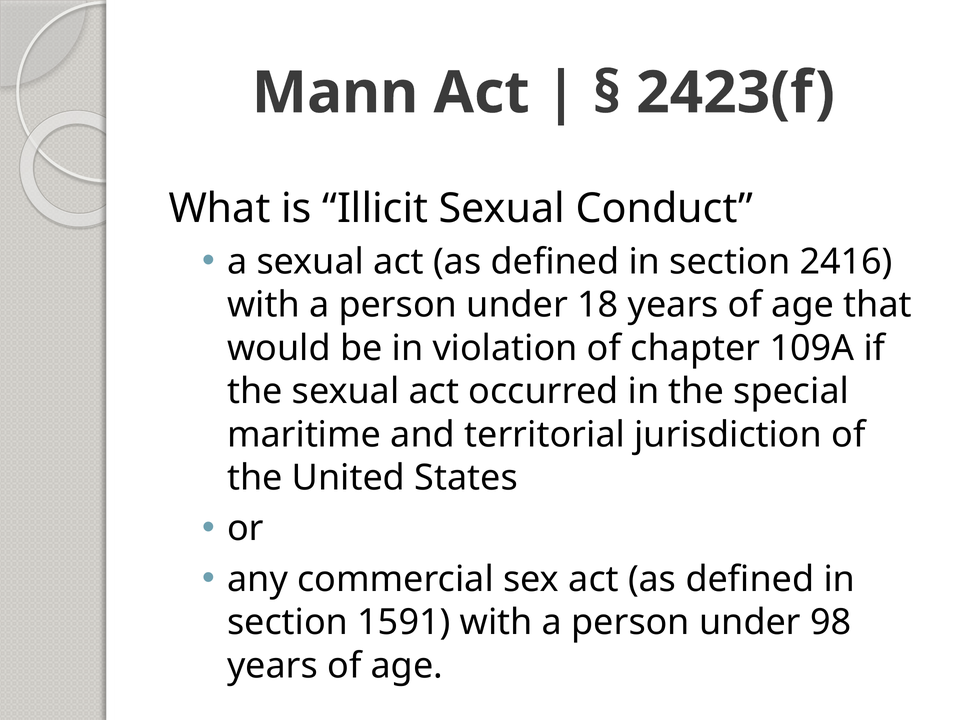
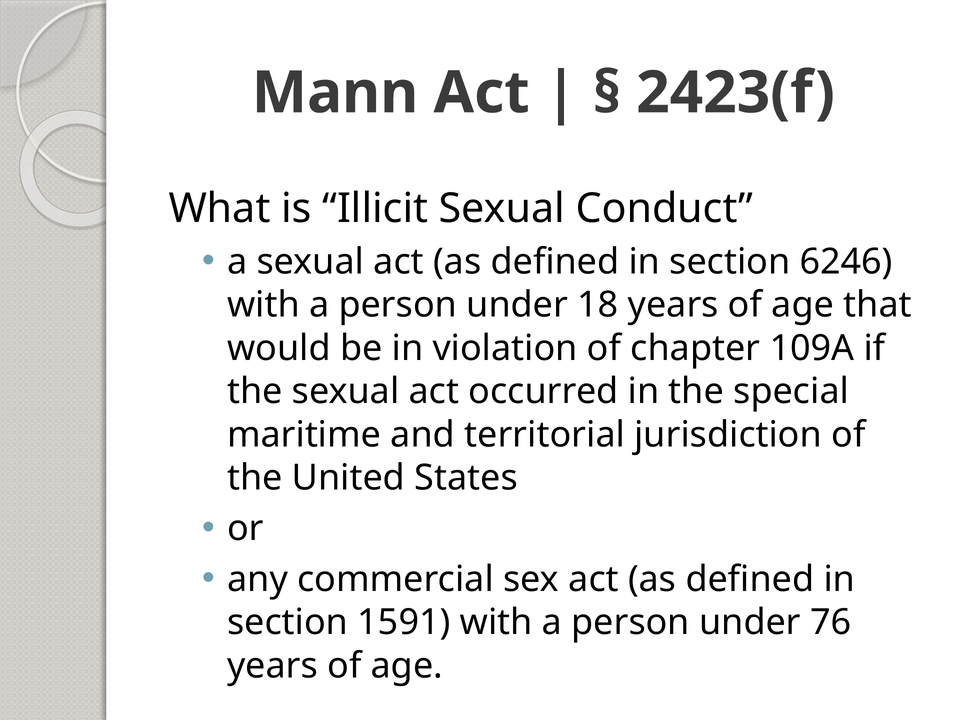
2416: 2416 -> 6246
98: 98 -> 76
